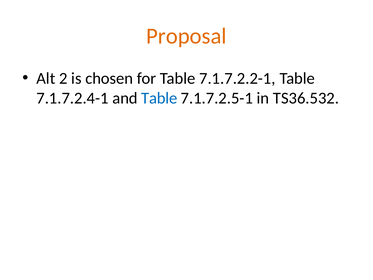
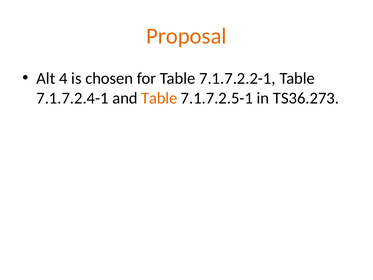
2: 2 -> 4
Table at (159, 98) colour: blue -> orange
TS36.532: TS36.532 -> TS36.273
